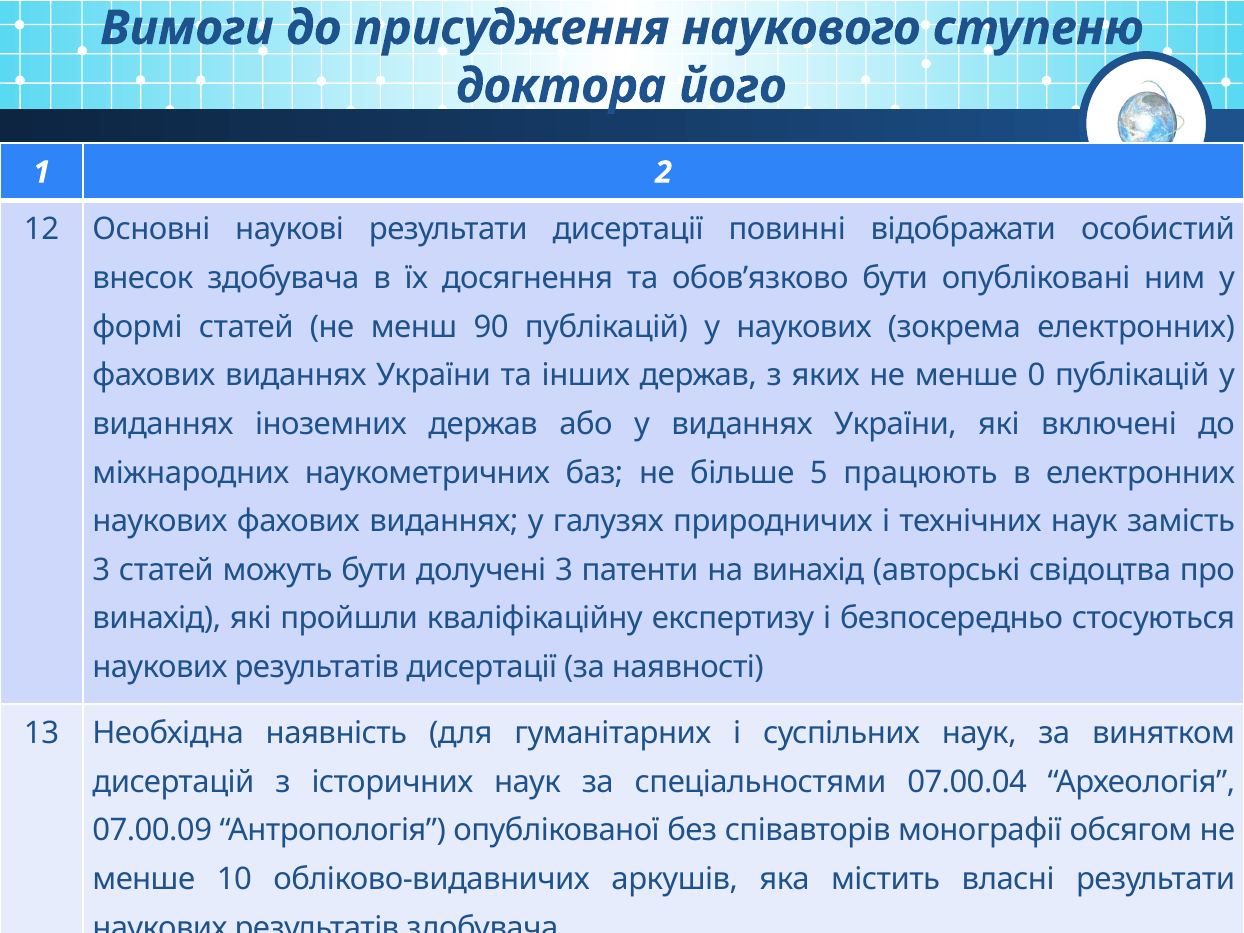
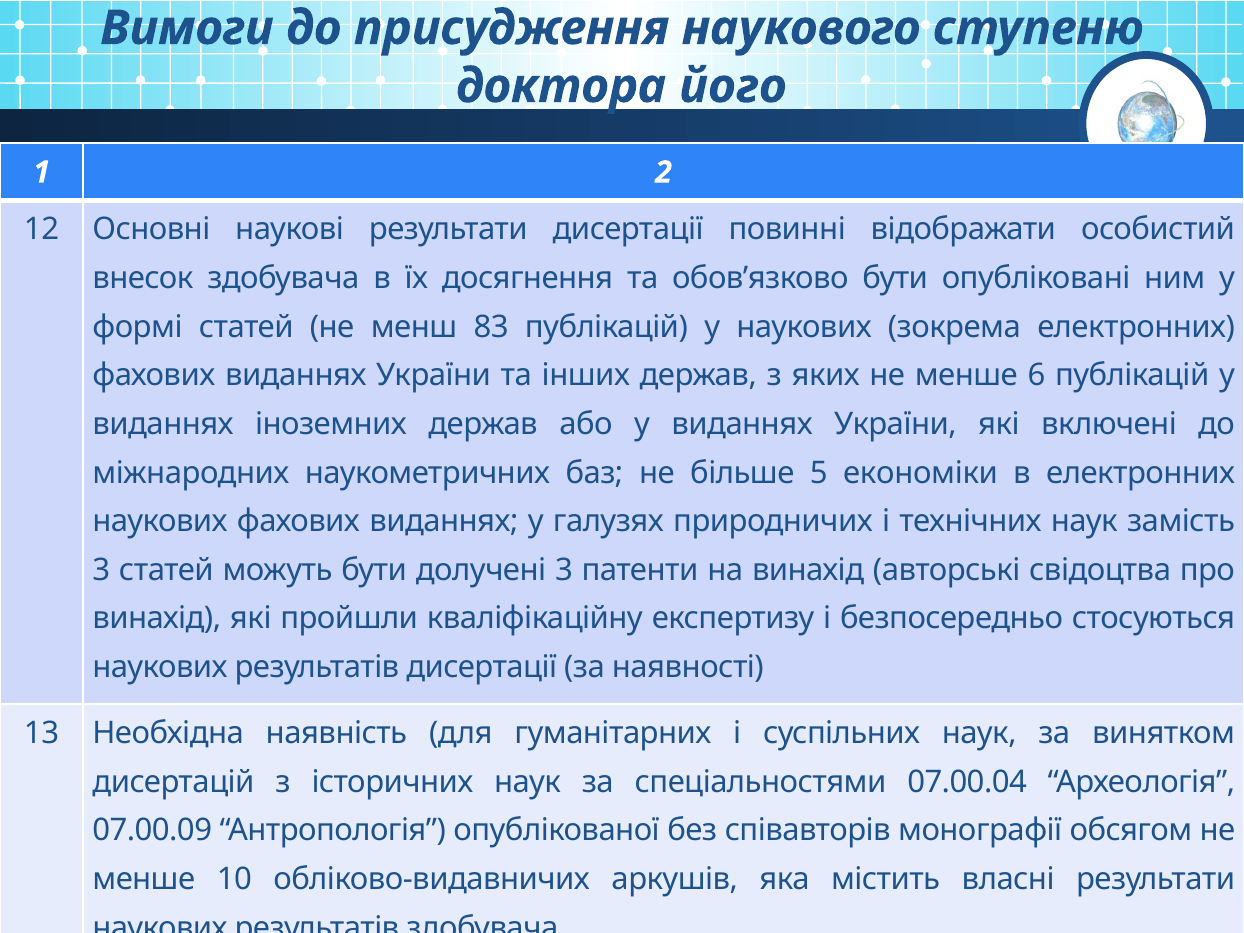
90: 90 -> 83
0: 0 -> 6
працюють: працюють -> економіки
